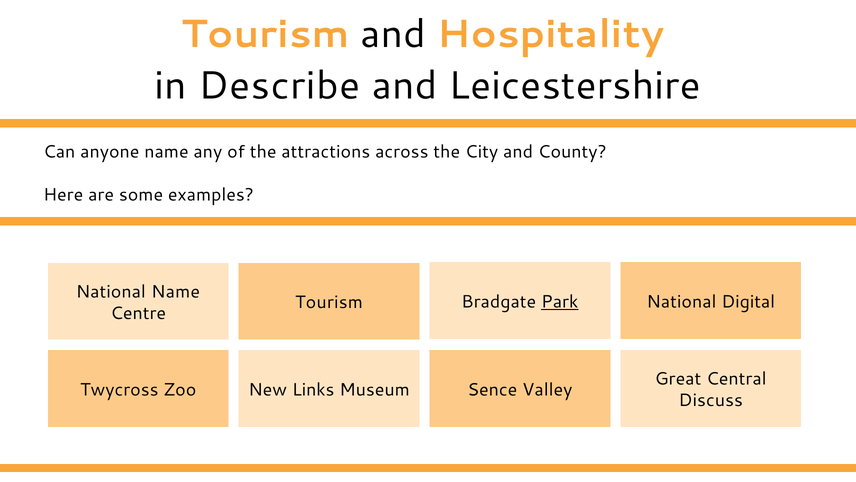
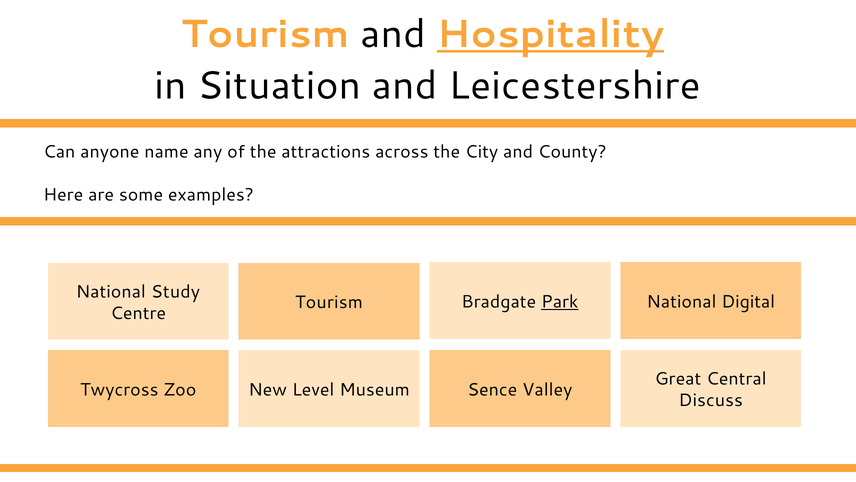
Hospitality underline: none -> present
Describe: Describe -> Situation
National Name: Name -> Study
Links: Links -> Level
